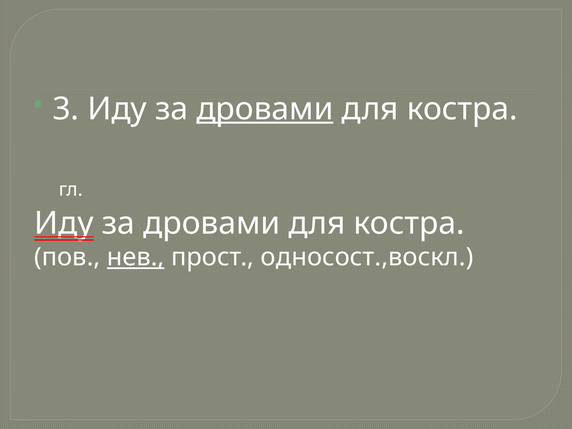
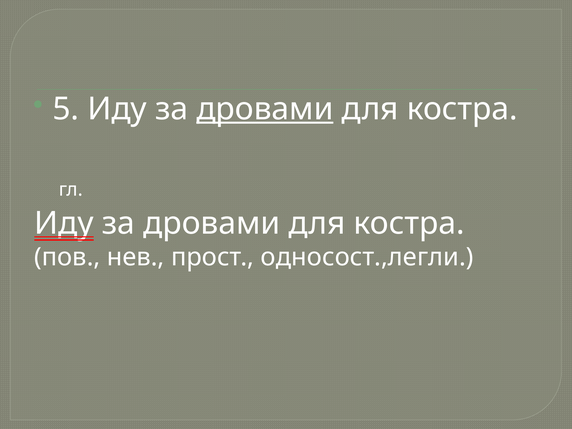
3: 3 -> 5
нев underline: present -> none
односост.,воскл: односост.,воскл -> односост.,легли
